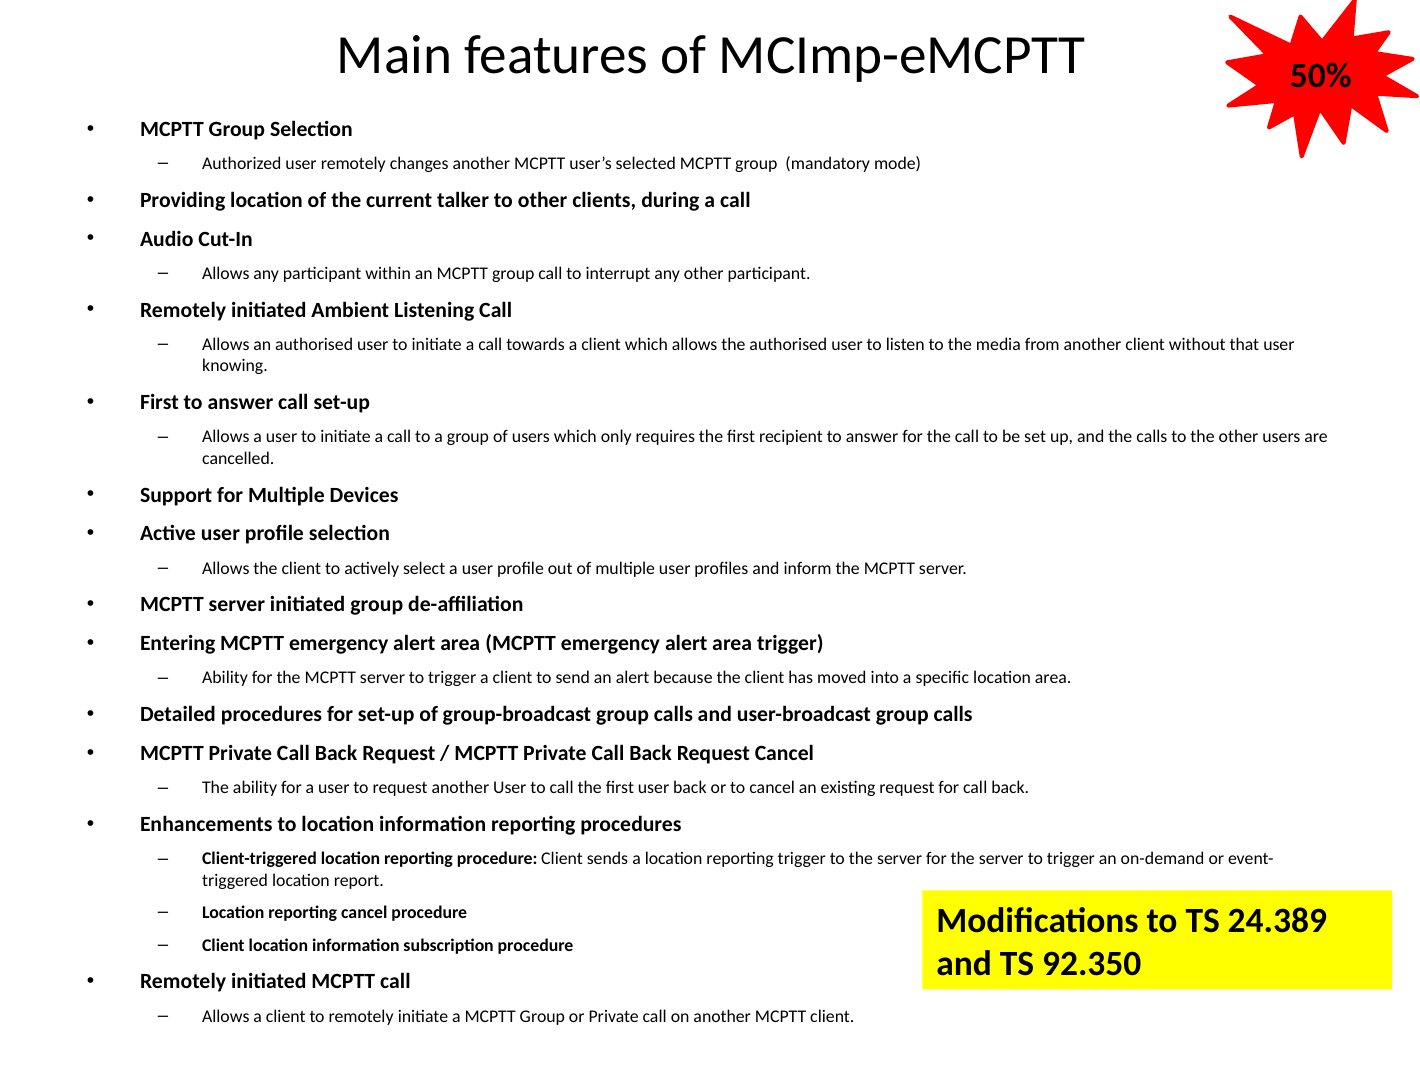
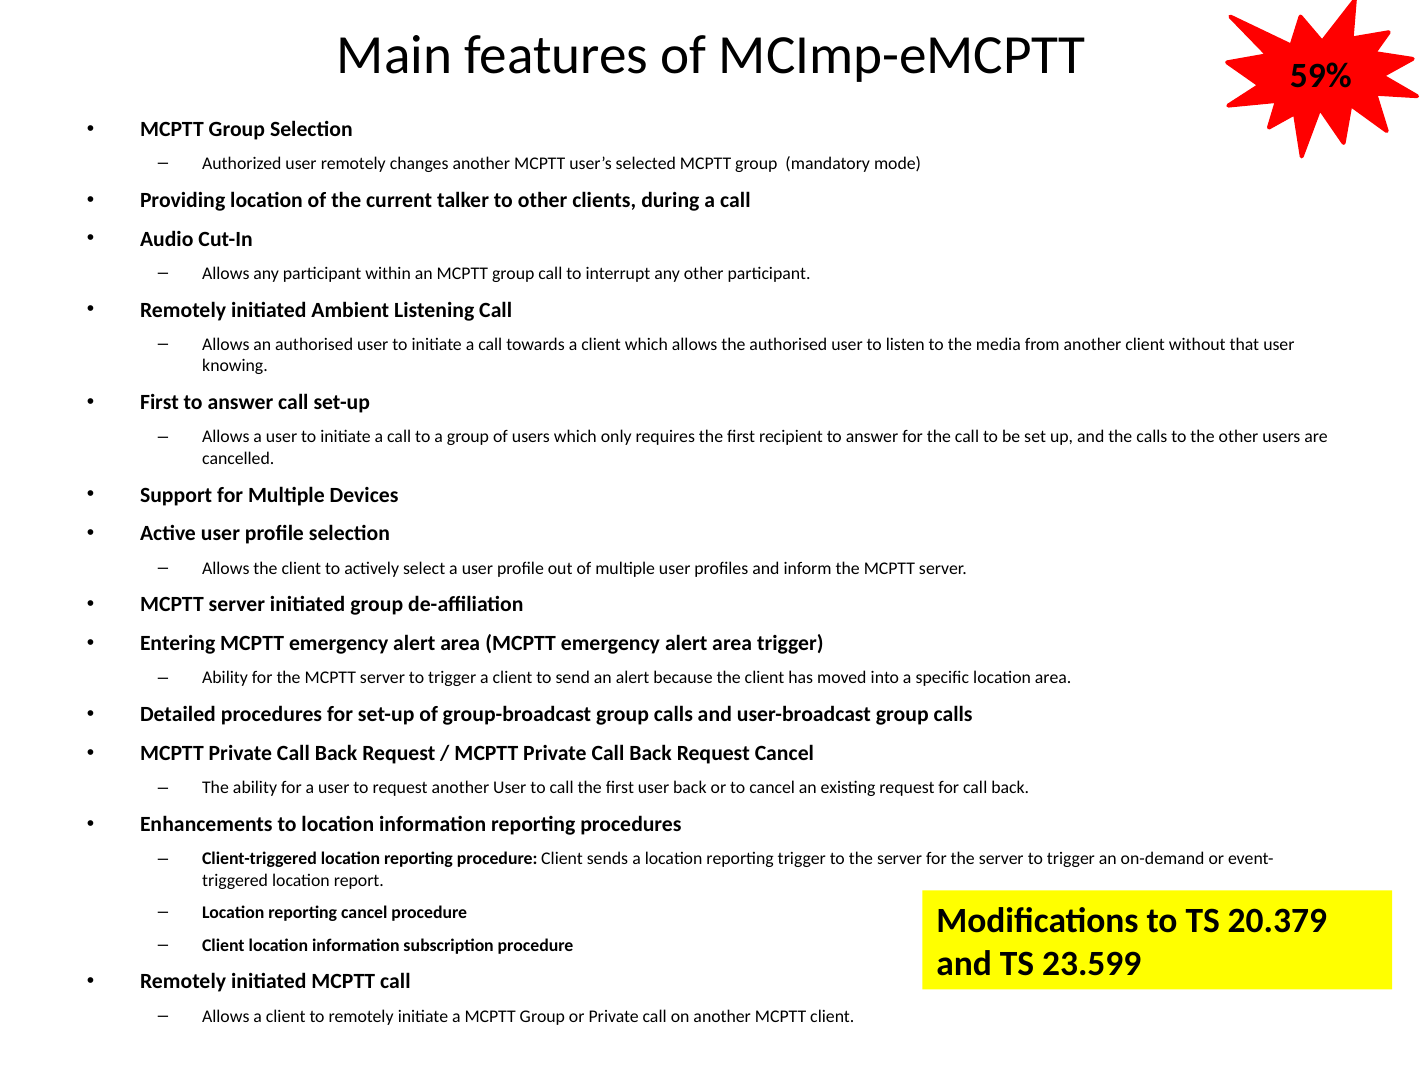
50%: 50% -> 59%
24.389: 24.389 -> 20.379
92.350: 92.350 -> 23.599
